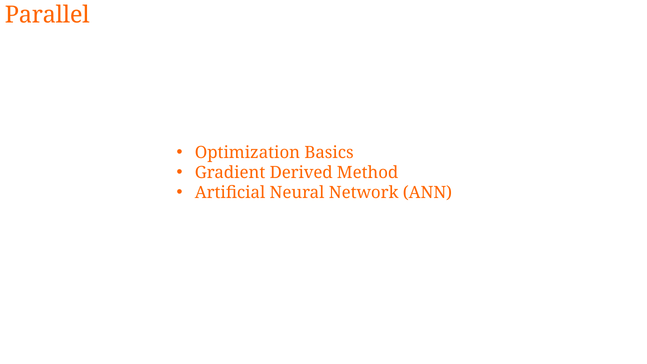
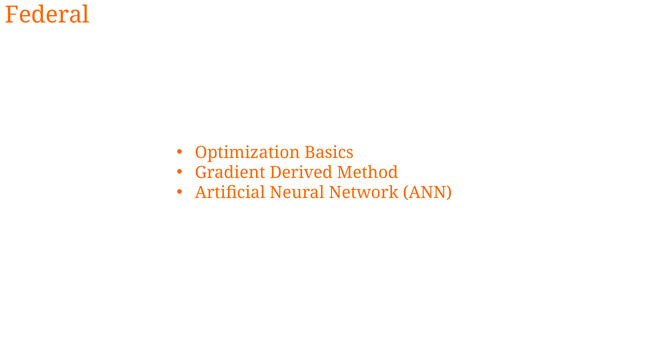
Parallel: Parallel -> Federal
